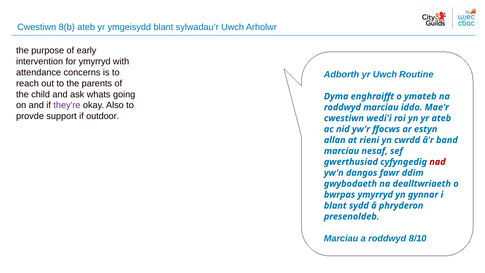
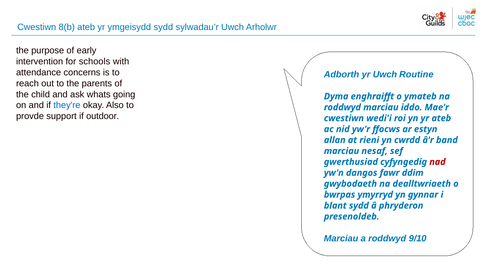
ymgeisydd blant: blant -> sydd
for ymyrryd: ymyrryd -> schools
they're colour: purple -> blue
8/10: 8/10 -> 9/10
